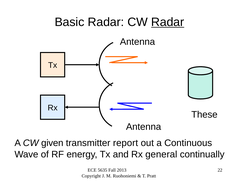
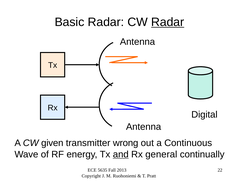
These: These -> Digital
report: report -> wrong
and underline: none -> present
